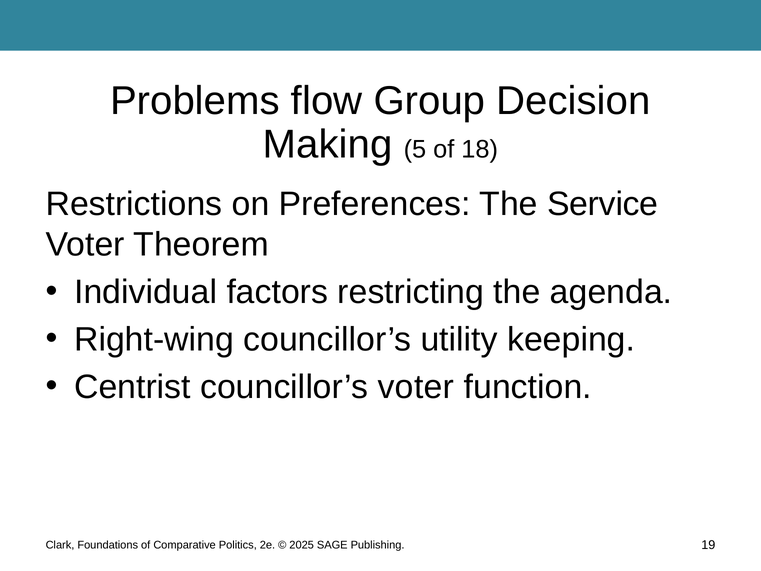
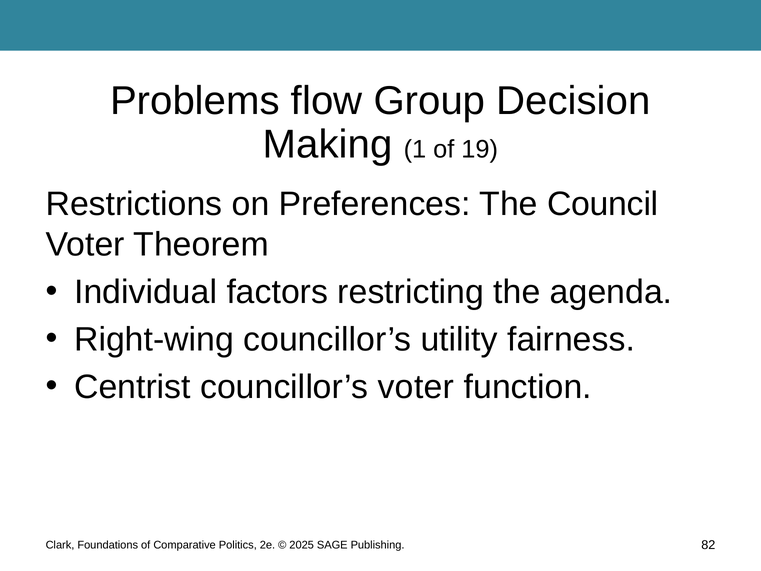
5: 5 -> 1
18: 18 -> 19
Service: Service -> Council
keeping: keeping -> fairness
19: 19 -> 82
